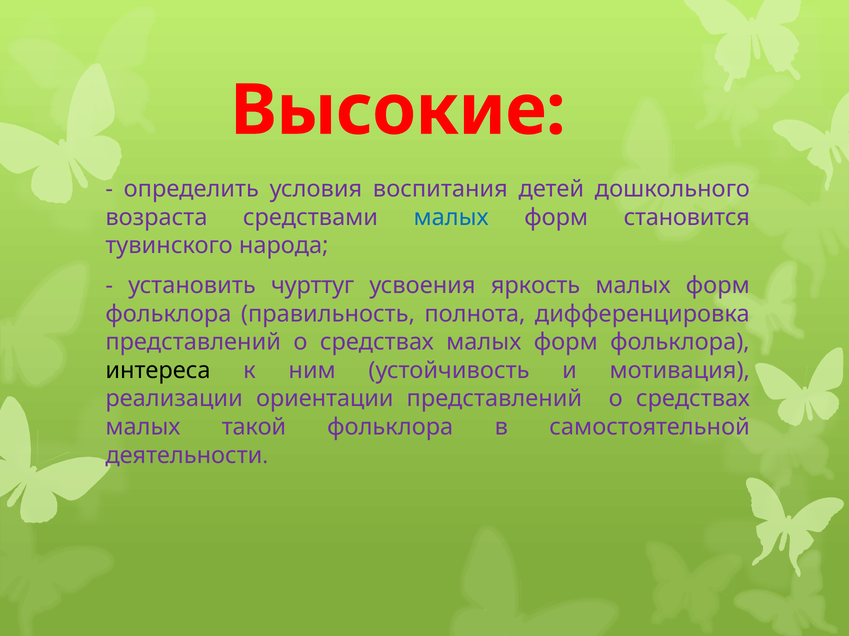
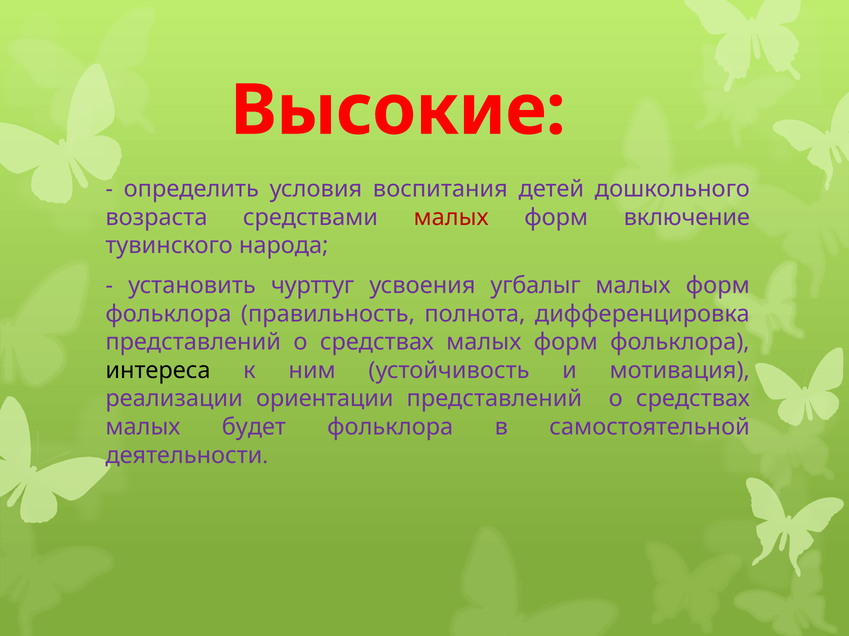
малых at (451, 217) colour: blue -> red
становится: становится -> включение
яркость: яркость -> угбалыг
такой: такой -> будет
